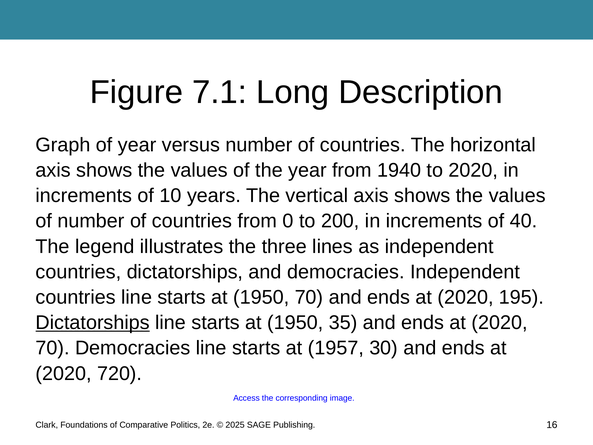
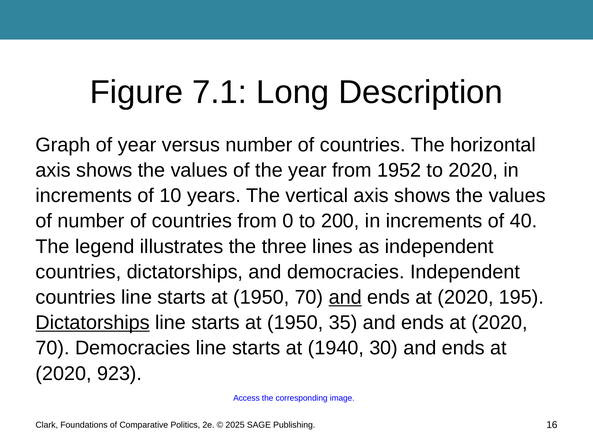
1940: 1940 -> 1952
and at (345, 297) underline: none -> present
1957: 1957 -> 1940
720: 720 -> 923
